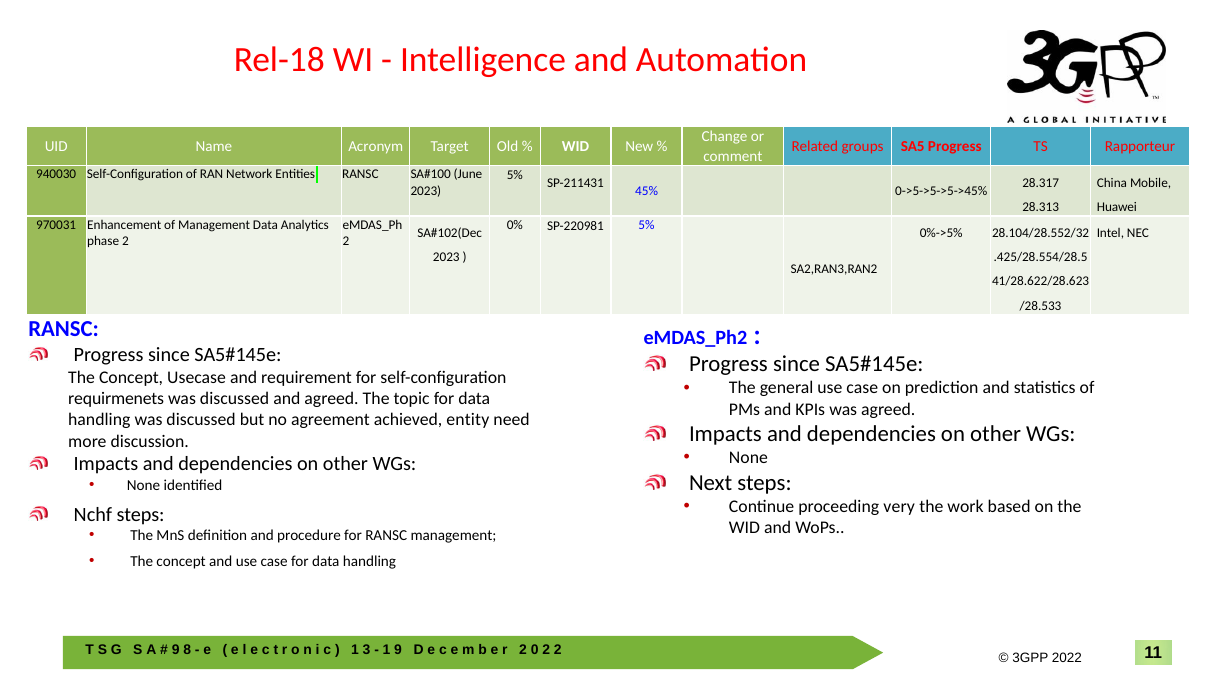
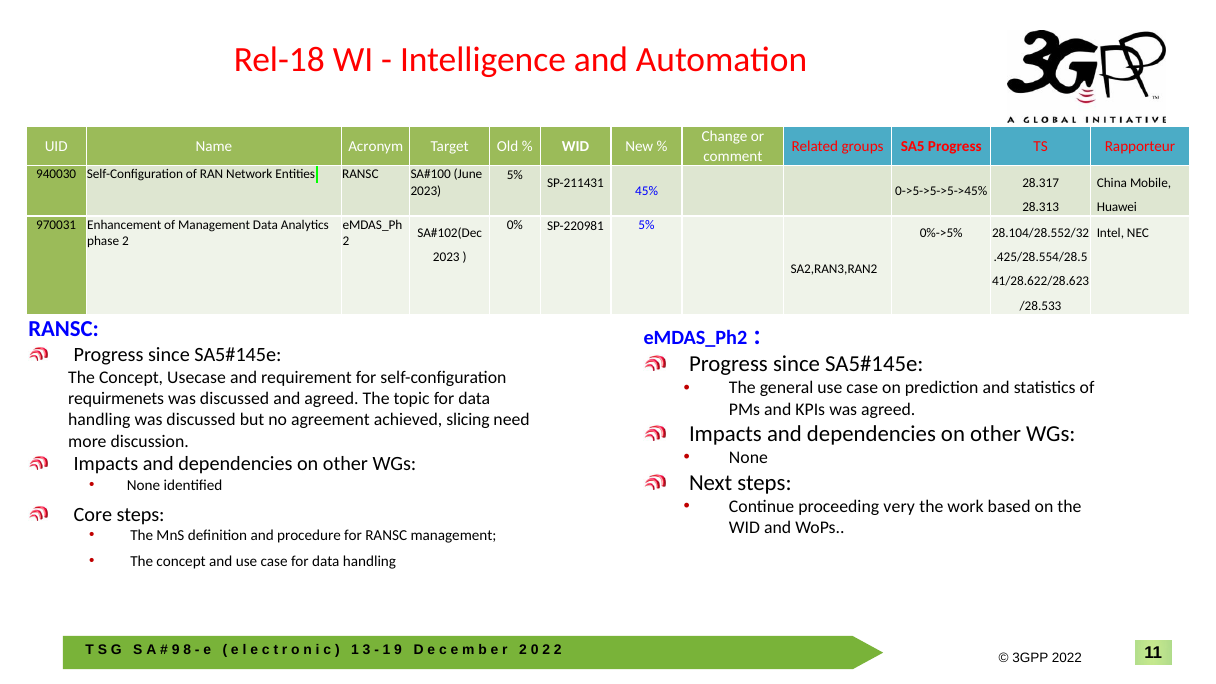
entity: entity -> slicing
Nchf: Nchf -> Core
